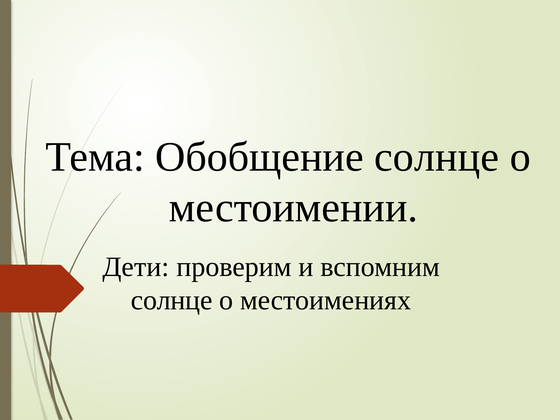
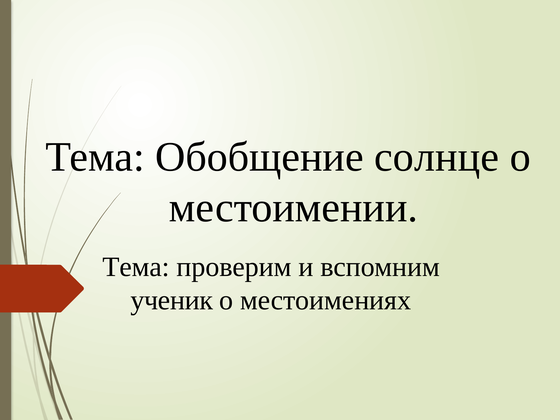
Дети at (136, 267): Дети -> Тема
солнце at (172, 300): солнце -> ученик
